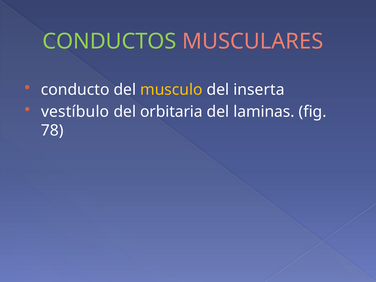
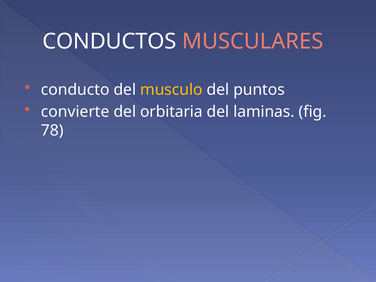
CONDUCTOS colour: light green -> white
inserta: inserta -> puntos
vestíbulo: vestíbulo -> convierte
